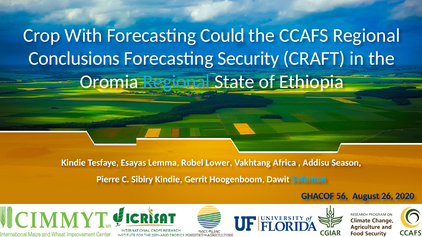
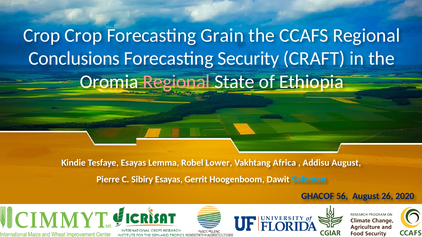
Crop With: With -> Crop
Could: Could -> Grain
Regional at (176, 82) colour: light blue -> pink
Addisu Season: Season -> August
Sibiry Kindie: Kindie -> Esayas
